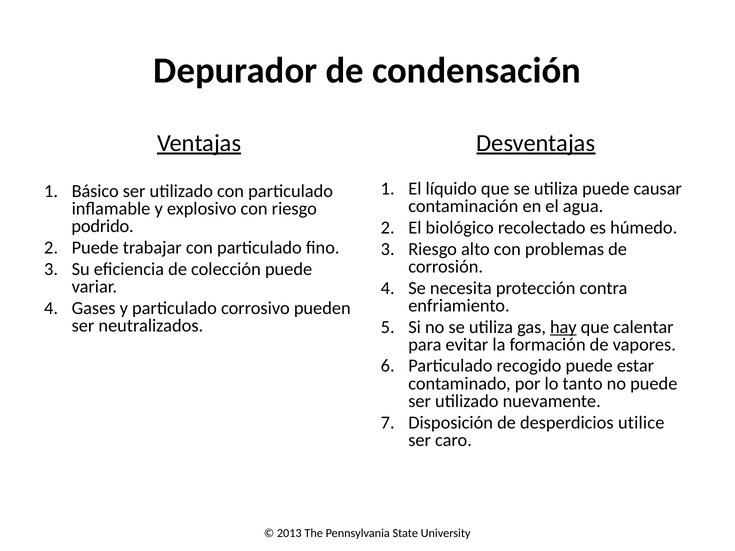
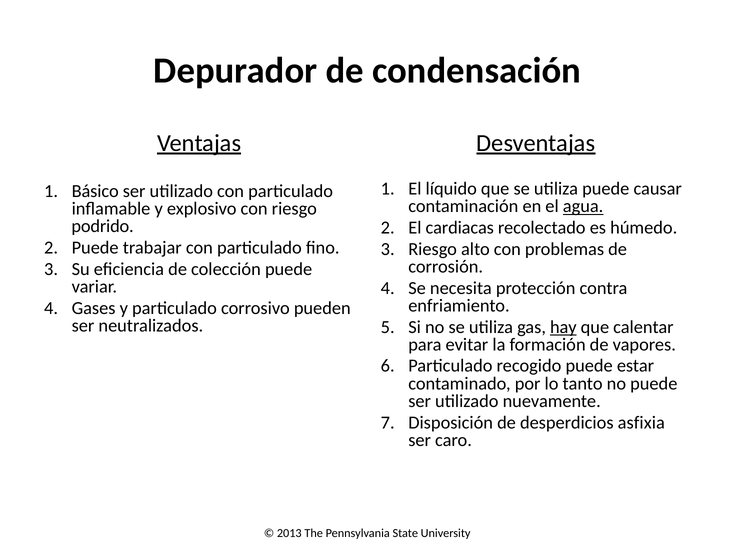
agua underline: none -> present
biológico: biológico -> cardiacas
utilice: utilice -> asfixia
